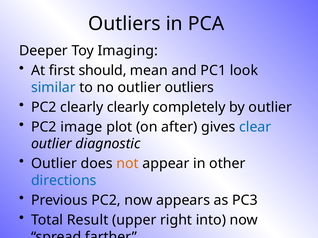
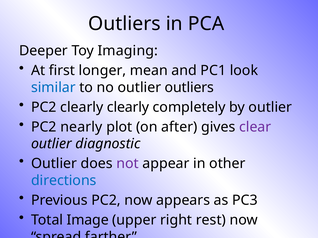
should: should -> longer
image: image -> nearly
clear colour: blue -> purple
not colour: orange -> purple
Result: Result -> Image
into: into -> rest
